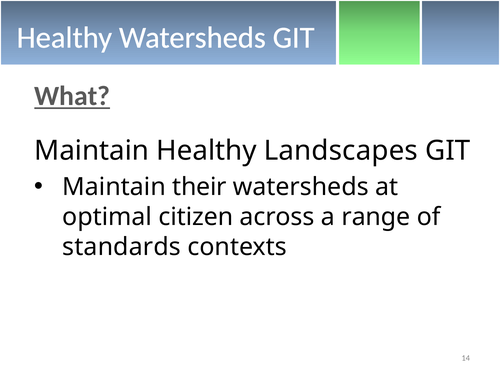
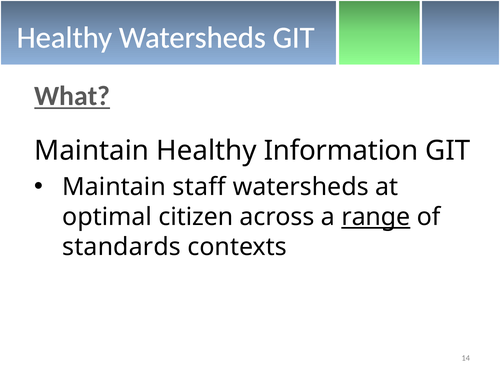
Landscapes: Landscapes -> Information
their: their -> staff
range underline: none -> present
